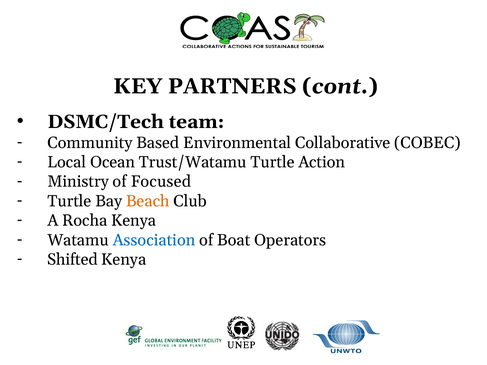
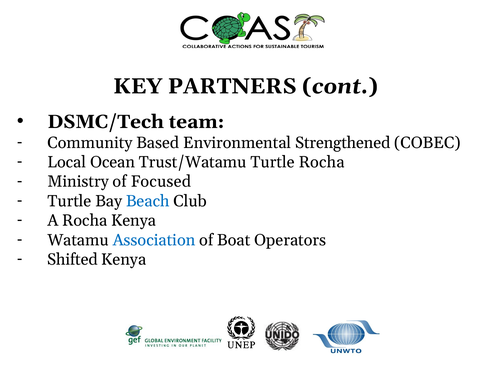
Collaborative: Collaborative -> Strengthened
Turtle Action: Action -> Rocha
Beach colour: orange -> blue
